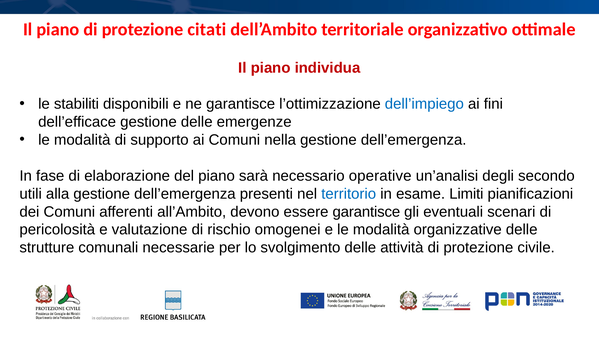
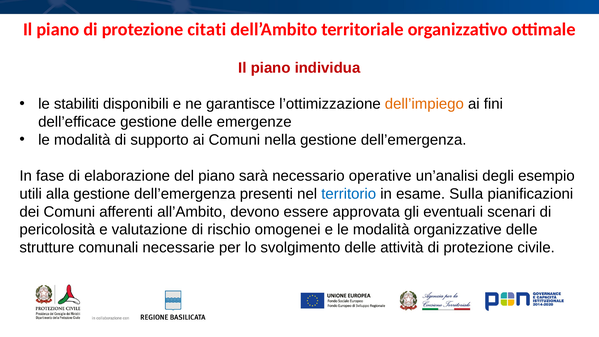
dell’impiego colour: blue -> orange
secondo: secondo -> esempio
Limiti: Limiti -> Sulla
essere garantisce: garantisce -> approvata
